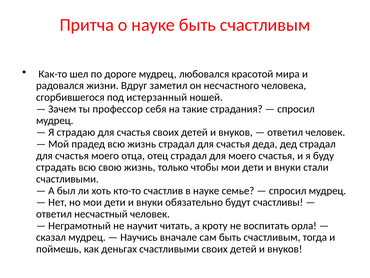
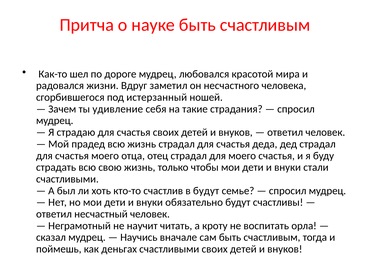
профессор: профессор -> удивление
в науке: науке -> будут
